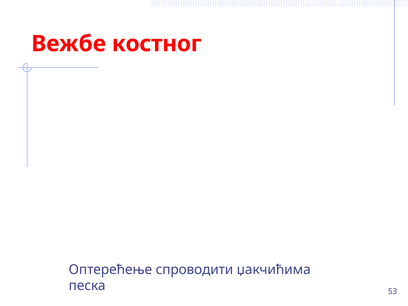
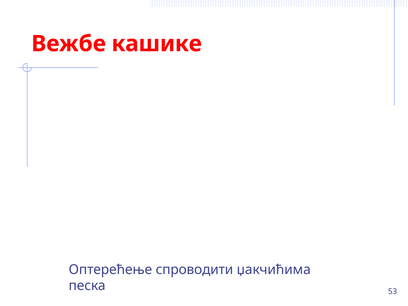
костног: костног -> кашике
